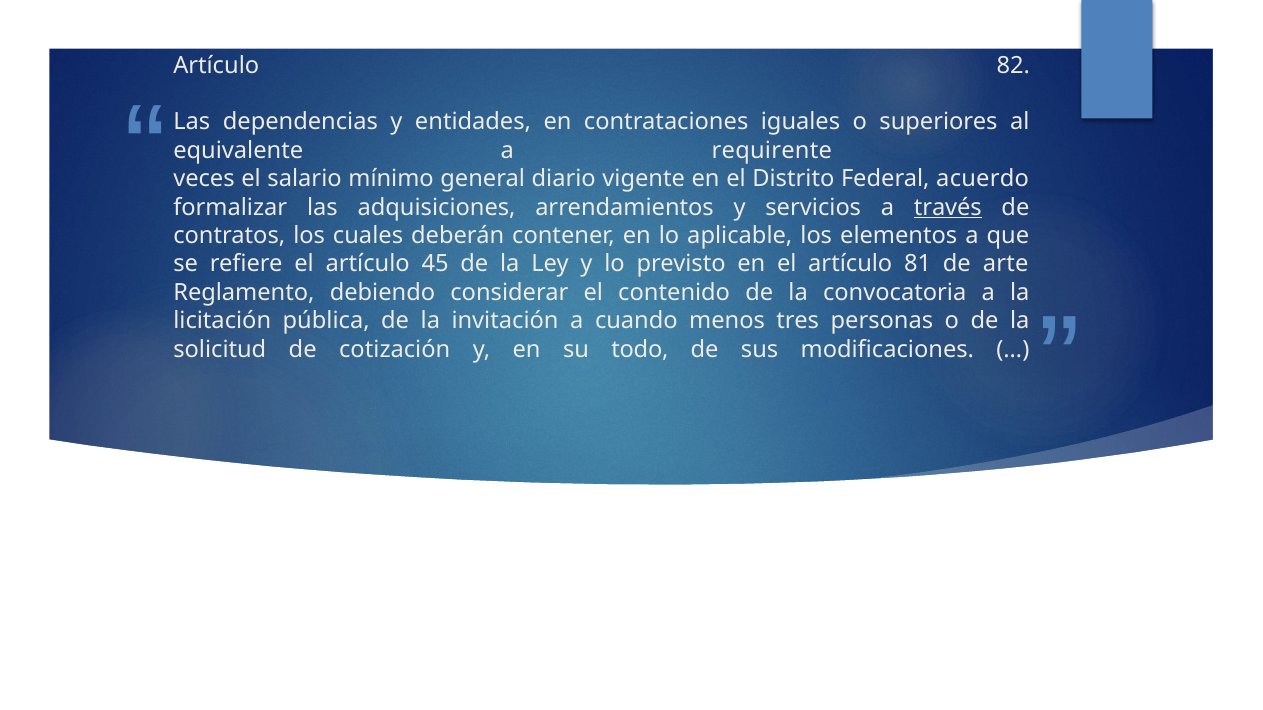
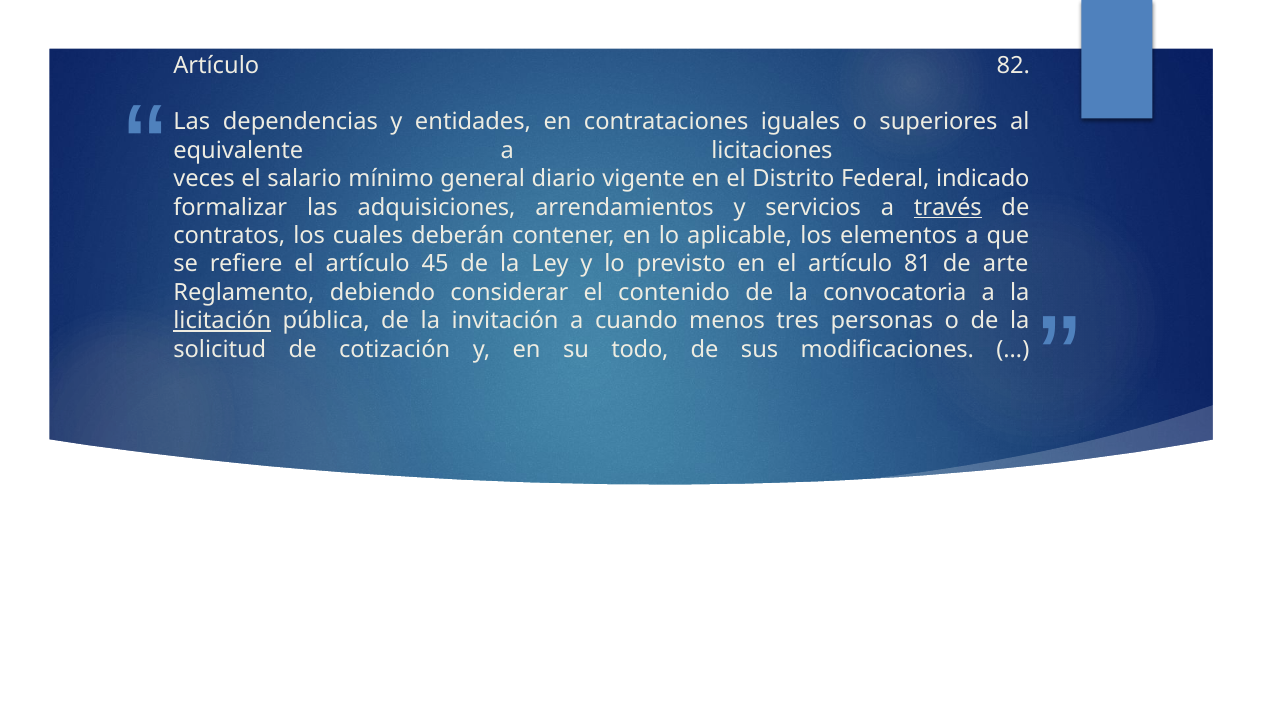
requirente: requirente -> licitaciones
acuerdo: acuerdo -> indicado
licitación underline: none -> present
